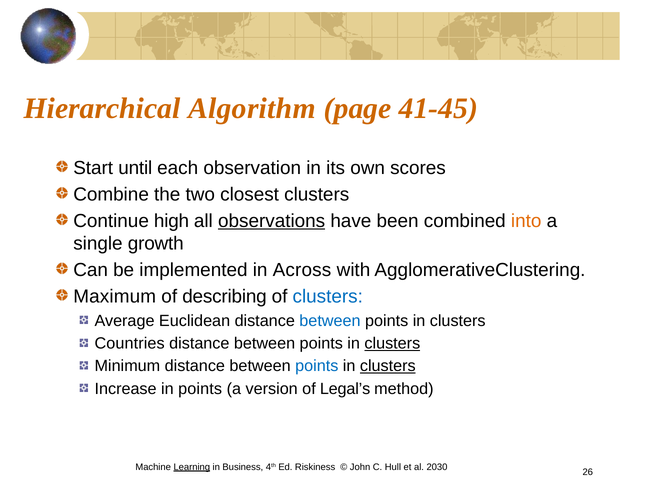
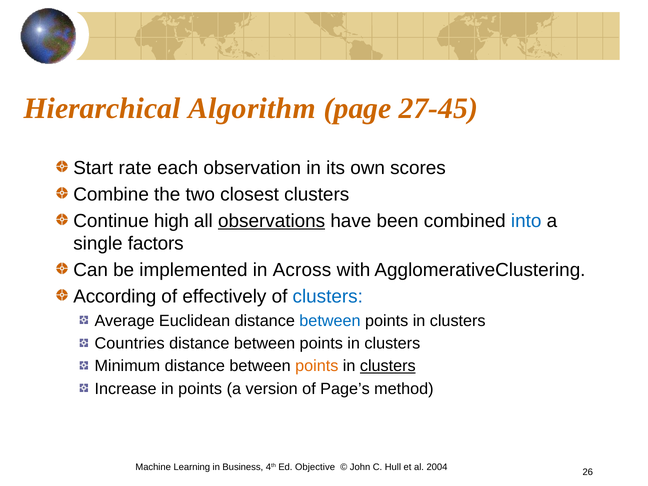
41-45: 41-45 -> 27-45
until: until -> rate
into colour: orange -> blue
growth: growth -> factors
Maximum: Maximum -> According
describing: describing -> effectively
clusters at (392, 343) underline: present -> none
points at (317, 366) colour: blue -> orange
Legal’s: Legal’s -> Page’s
Learning underline: present -> none
Riskiness: Riskiness -> Objective
2030: 2030 -> 2004
